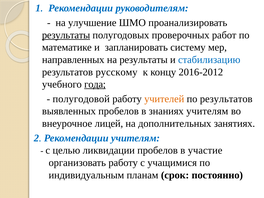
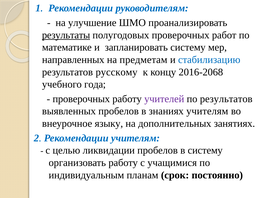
на результаты: результаты -> предметам
2016-2012: 2016-2012 -> 2016-2068
года underline: present -> none
полугодовой at (81, 99): полугодовой -> проверочных
учителей colour: orange -> purple
лицей: лицей -> языку
в участие: участие -> систему
